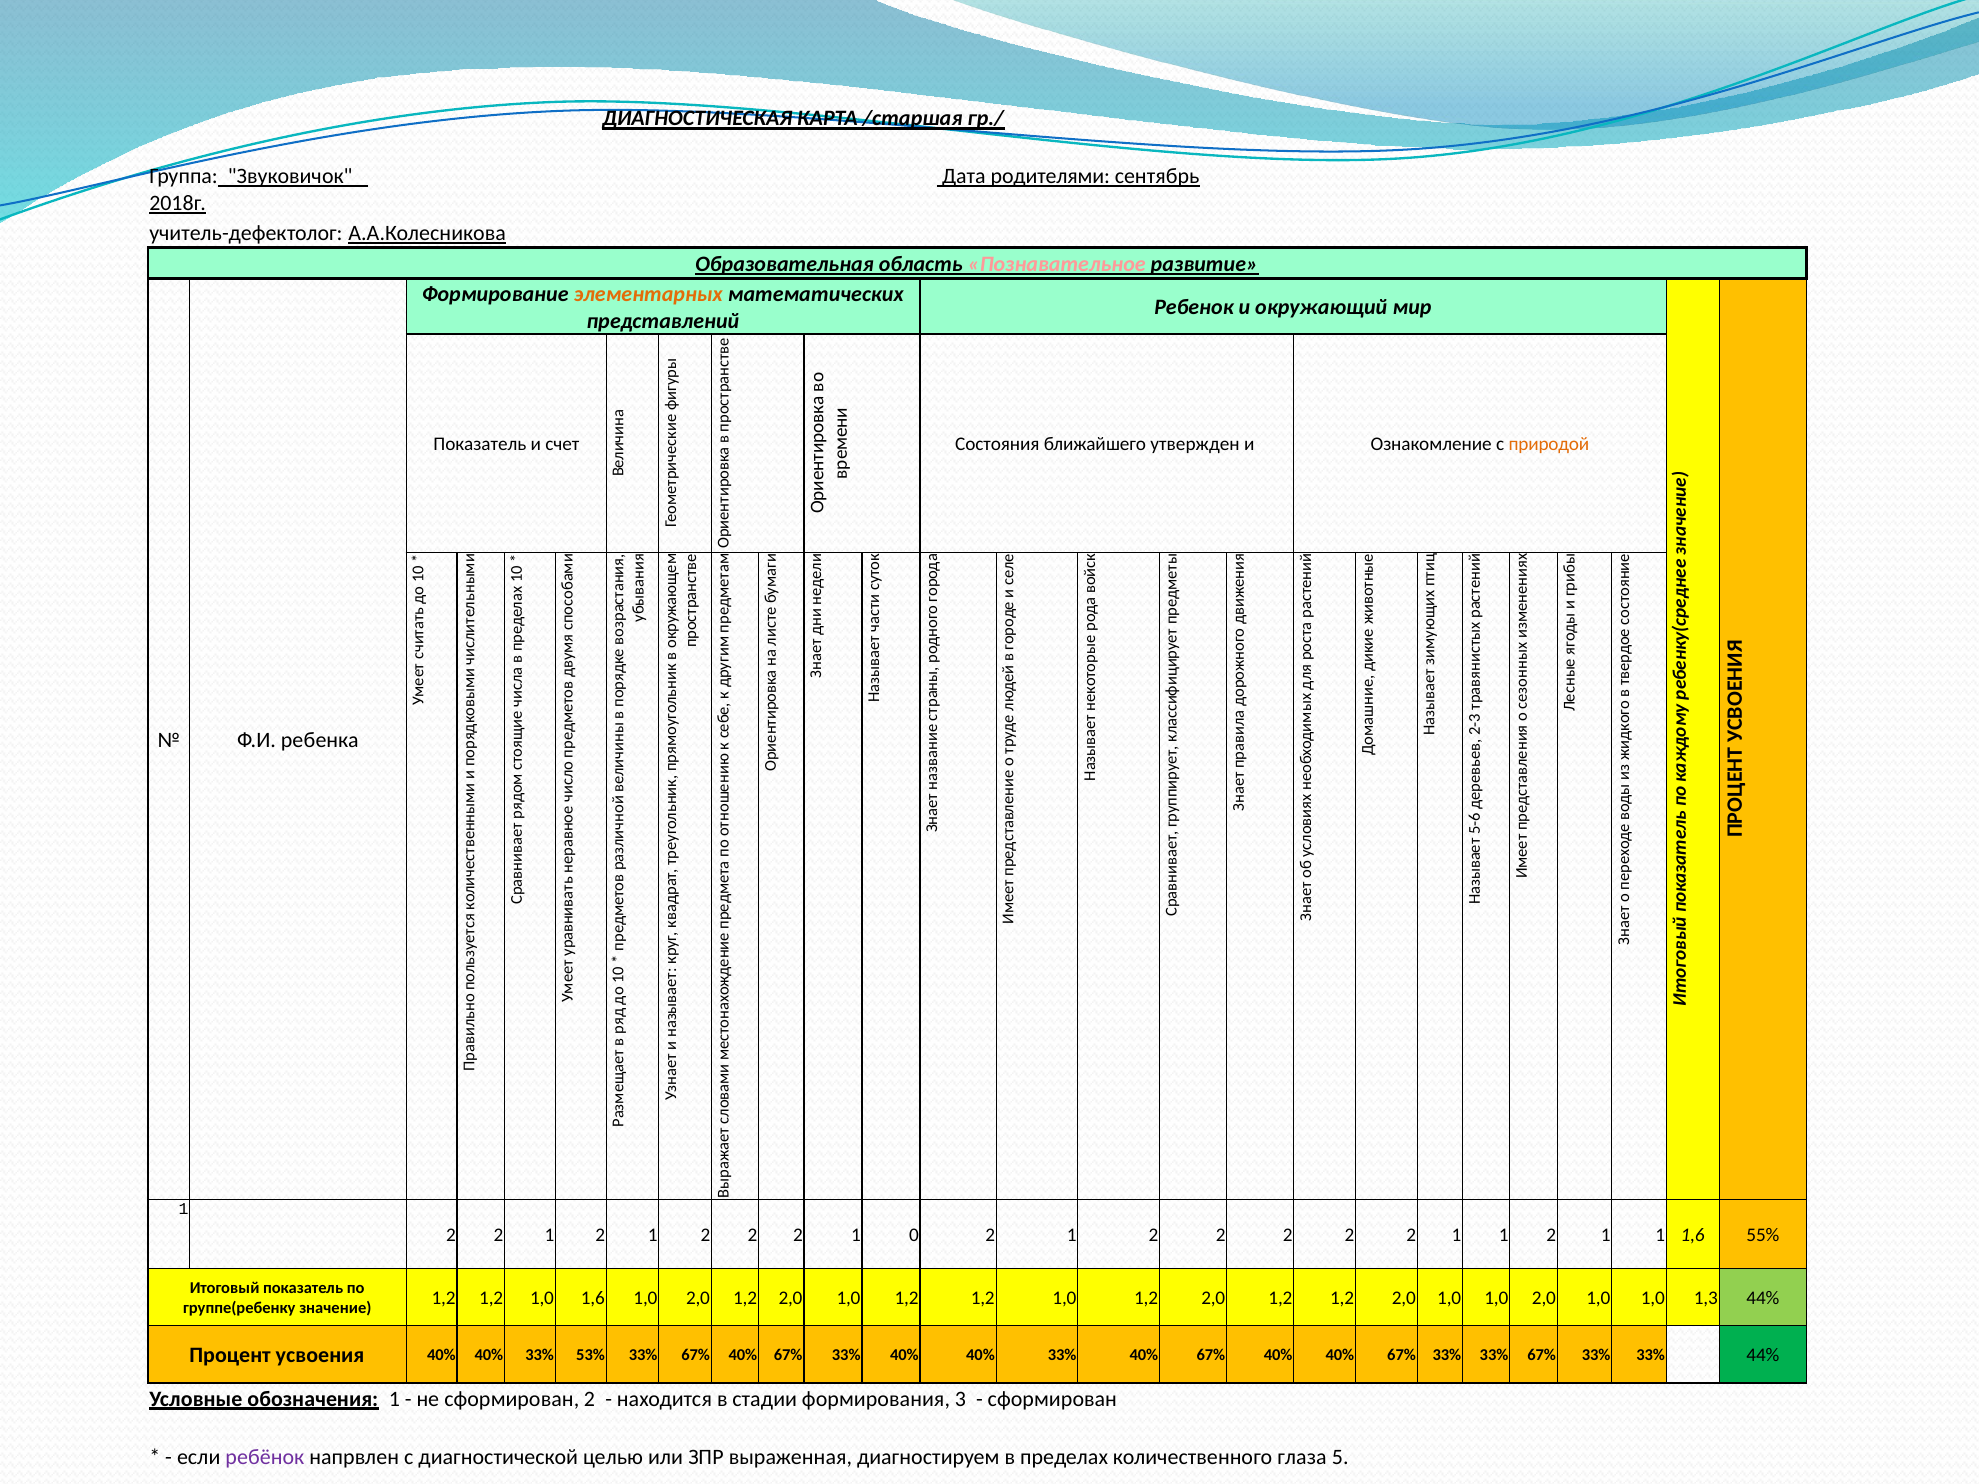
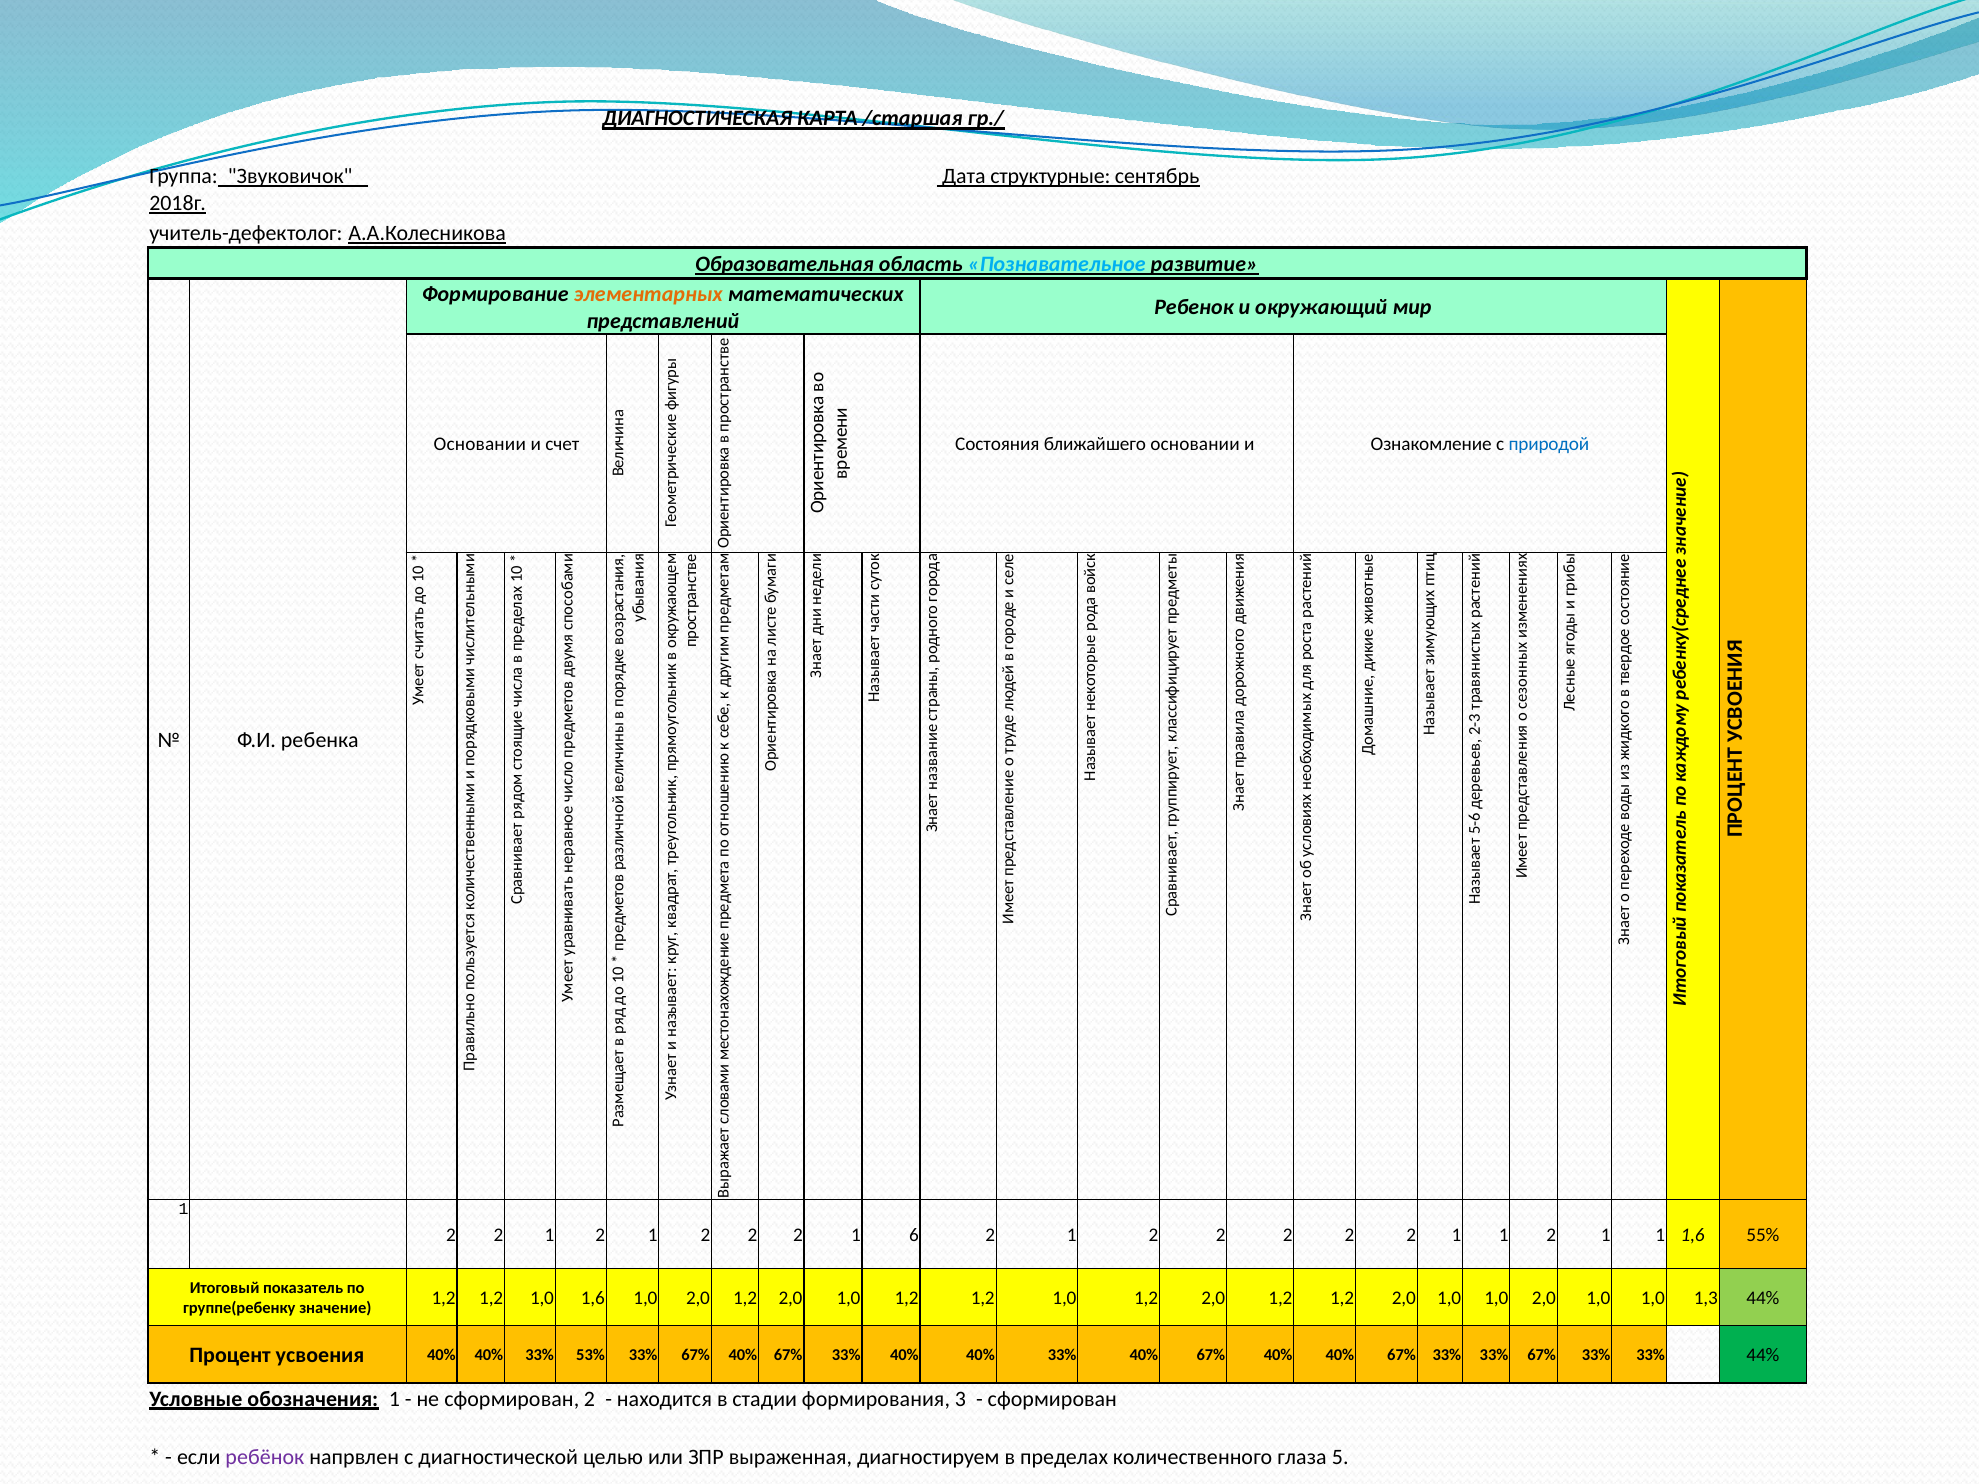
родителями: родителями -> структурные
Познавательное colour: pink -> light blue
Показатель at (480, 444): Показатель -> Основании
ближайшего утвержден: утвержден -> основании
природой colour: orange -> blue
2 1 0: 0 -> 6
